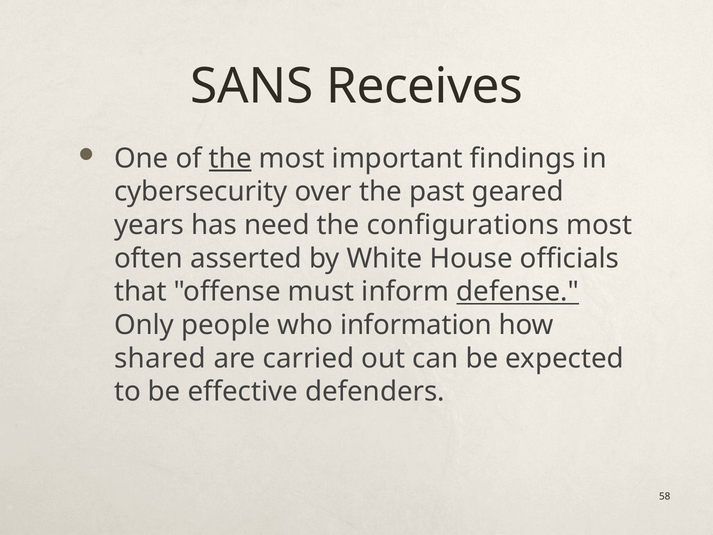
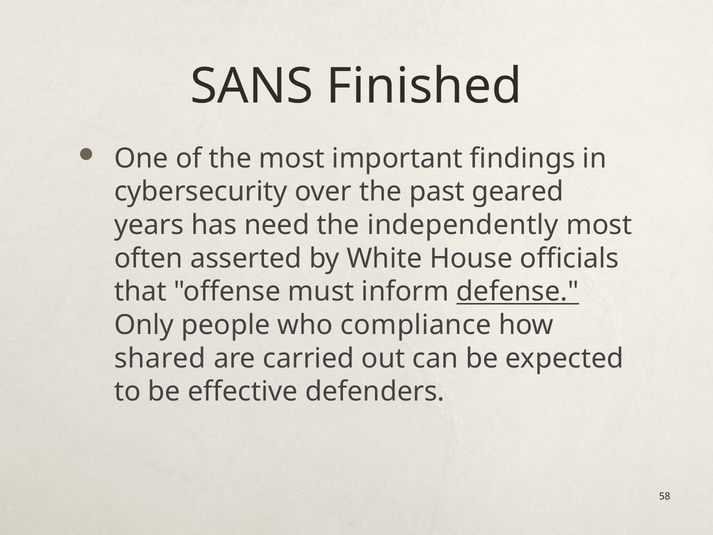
Receives: Receives -> Finished
the at (230, 158) underline: present -> none
configurations: configurations -> independently
information: information -> compliance
